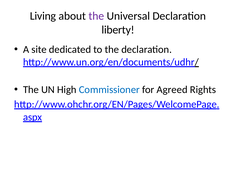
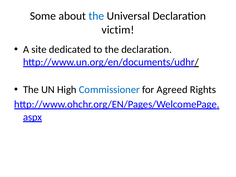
Living: Living -> Some
the at (96, 16) colour: purple -> blue
liberty: liberty -> victim
